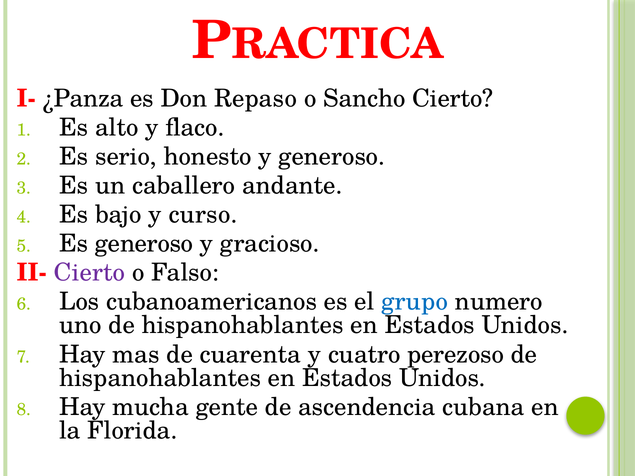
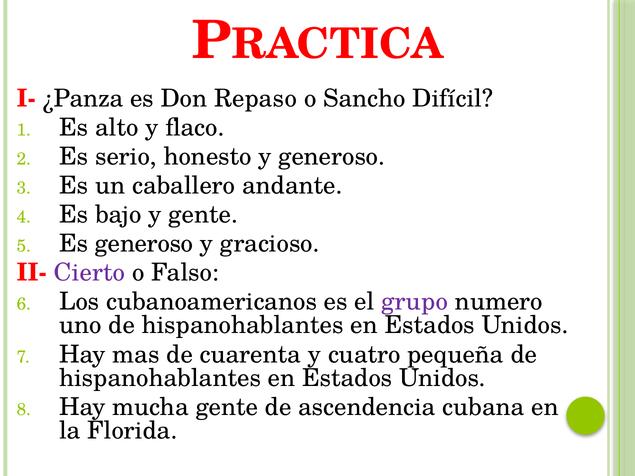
Sancho Cierto: Cierto -> Difícil
y curso: curso -> gente
grupo colour: blue -> purple
perezoso: perezoso -> pequeña
